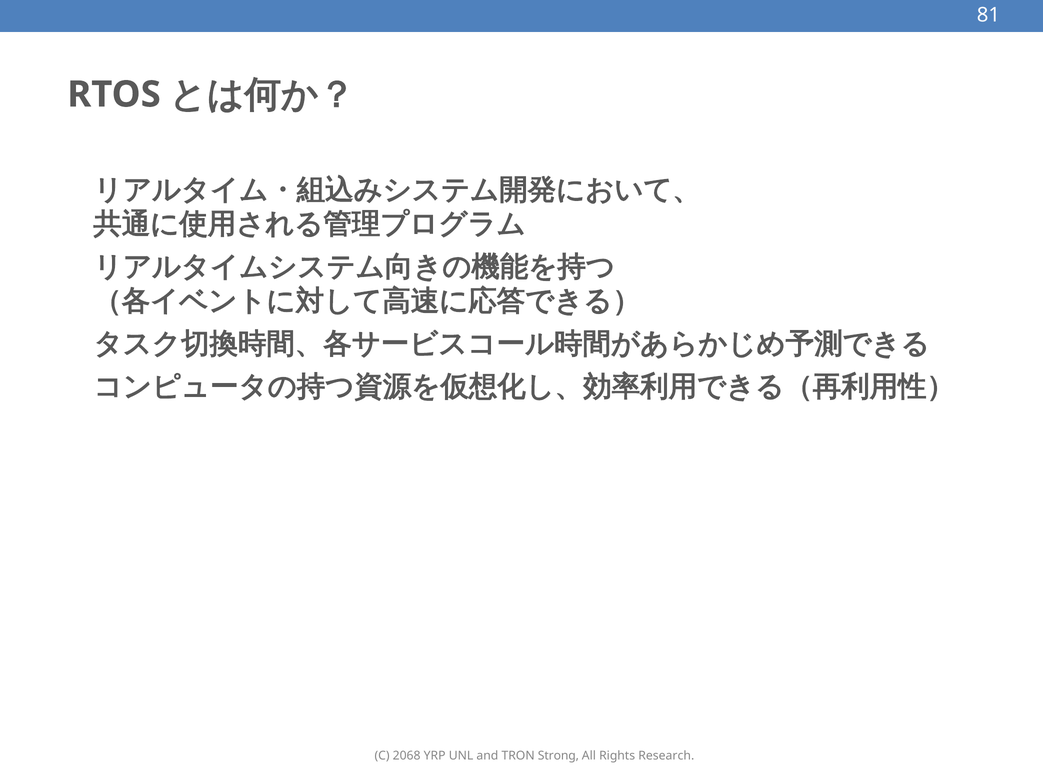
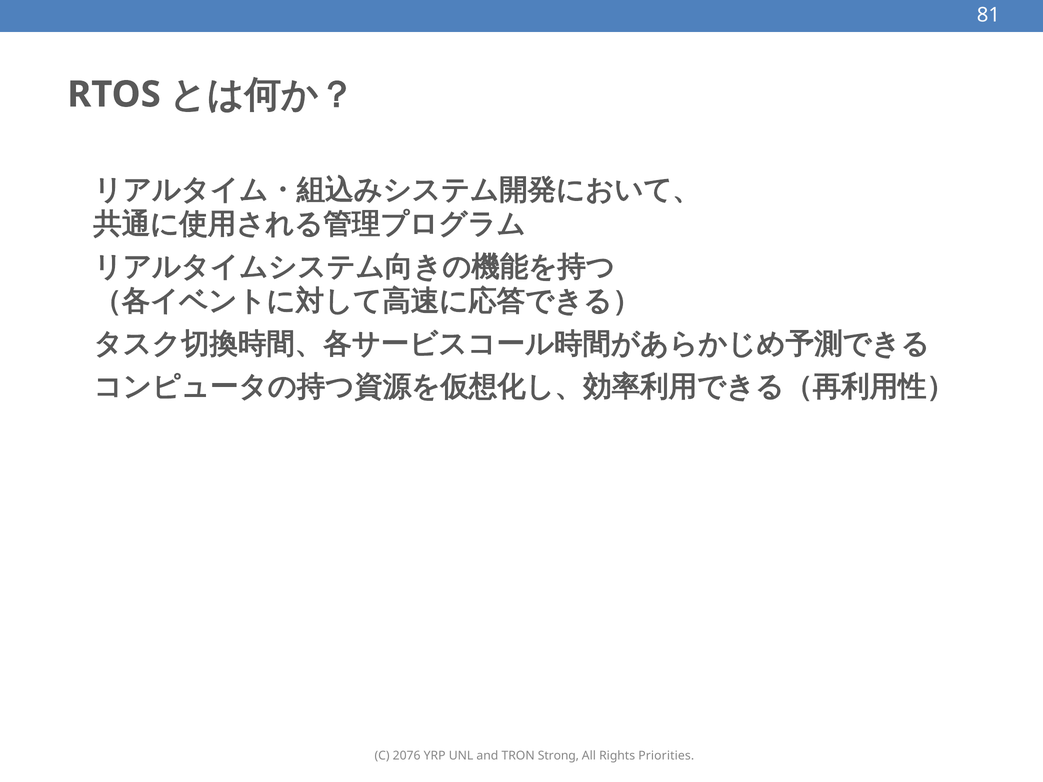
2068: 2068 -> 2076
Research: Research -> Priorities
